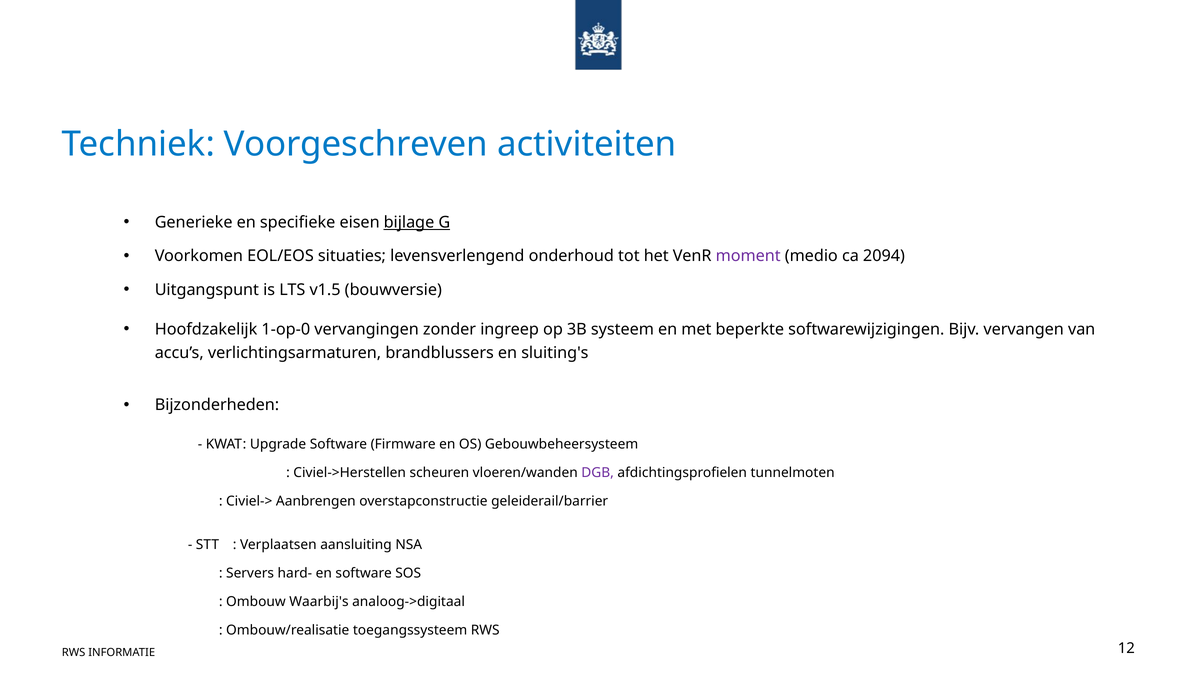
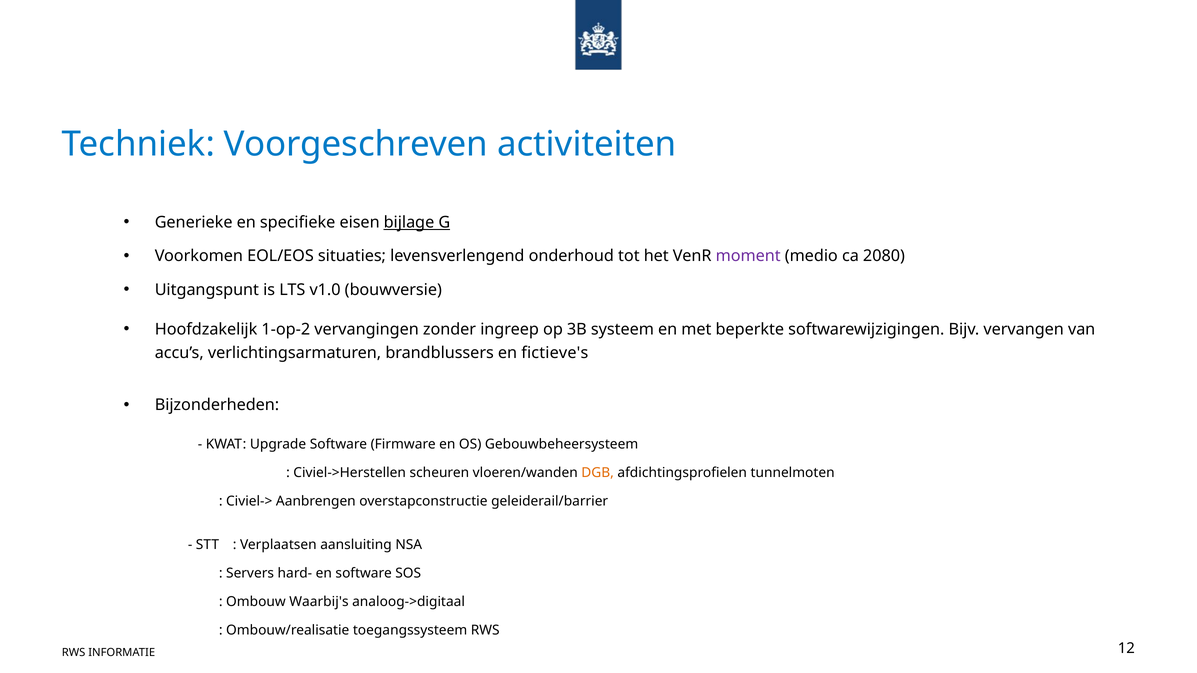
2094: 2094 -> 2080
v1.5: v1.5 -> v1.0
1-op-0: 1-op-0 -> 1-op-2
sluiting's: sluiting's -> fictieve's
DGB colour: purple -> orange
